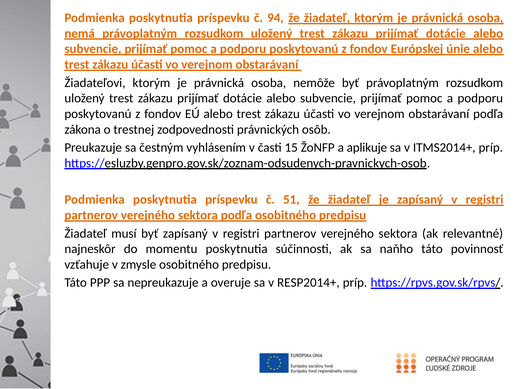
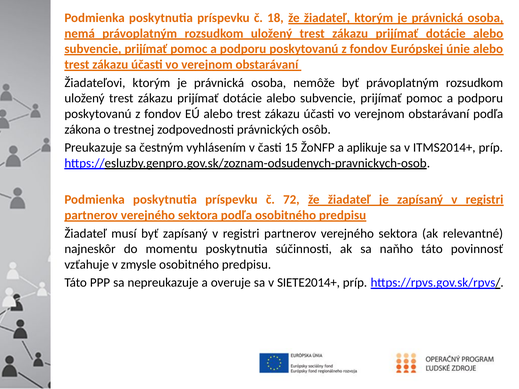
94: 94 -> 18
51: 51 -> 72
RESP2014+: RESP2014+ -> SIETE2014+
